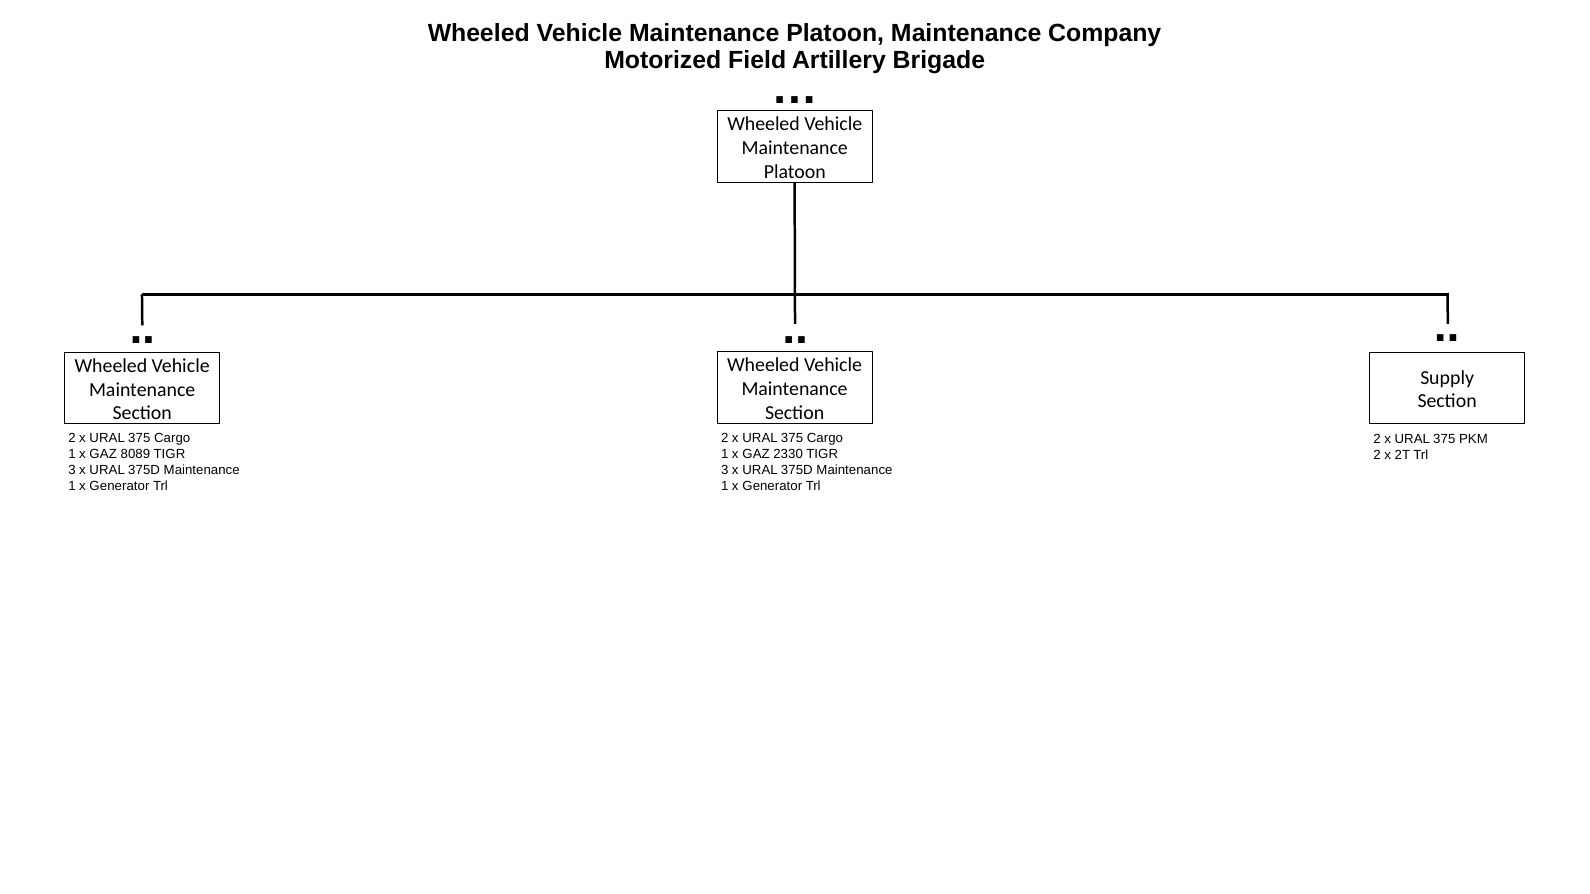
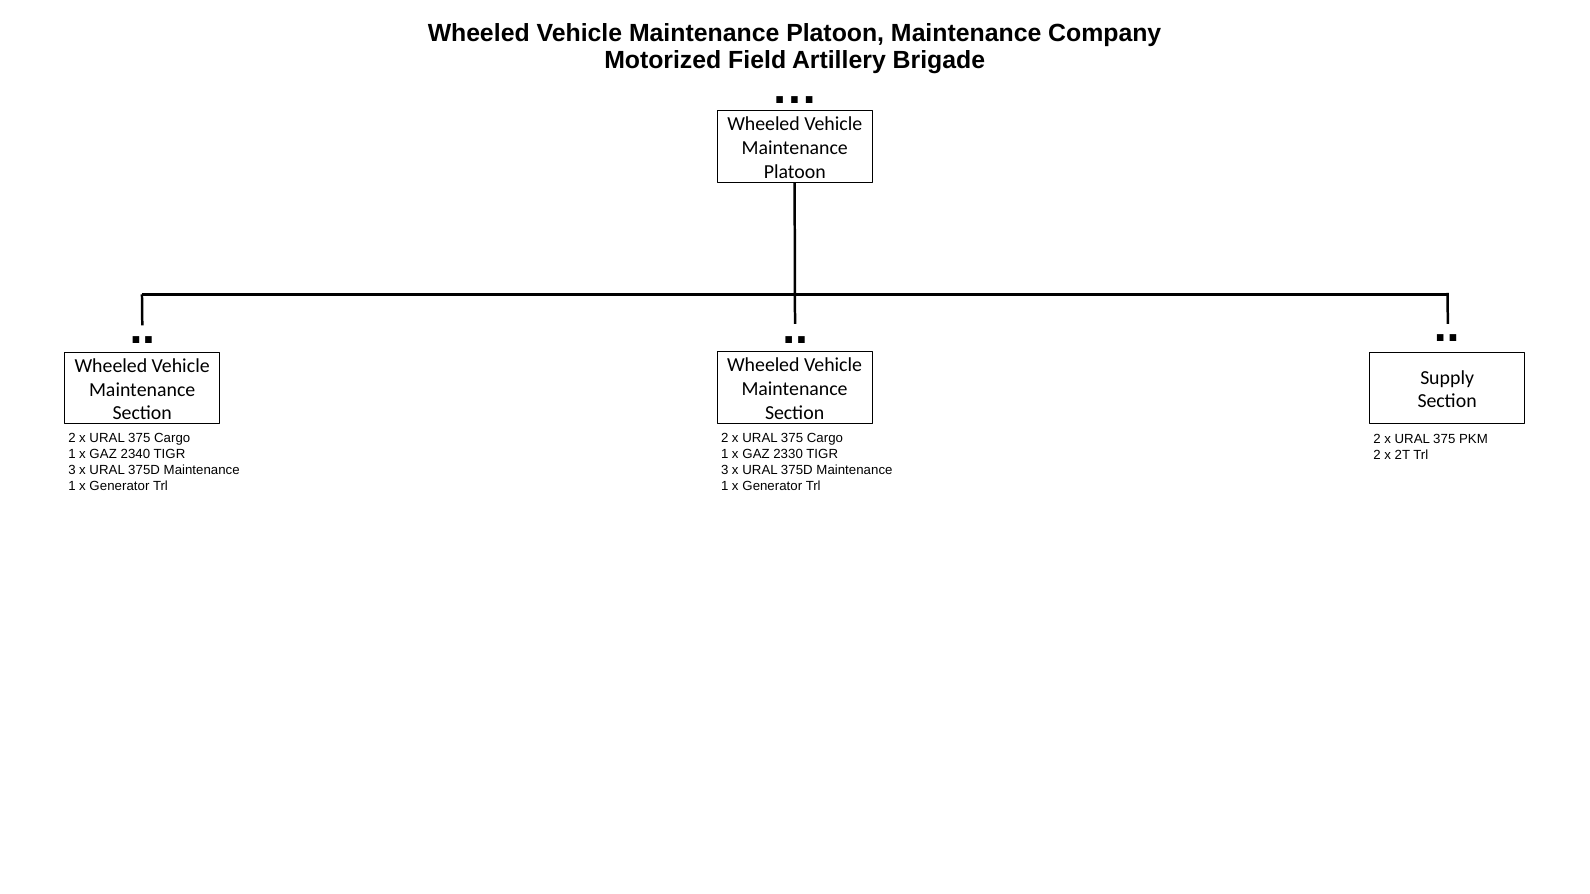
8089: 8089 -> 2340
